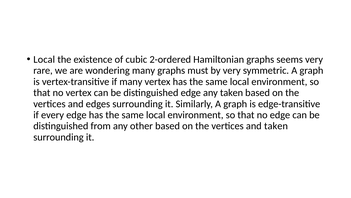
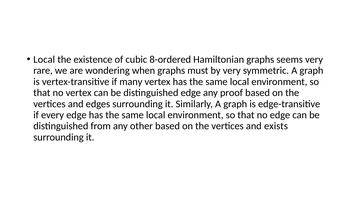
2-ordered: 2-ordered -> 8-ordered
wondering many: many -> when
any taken: taken -> proof
and taken: taken -> exists
